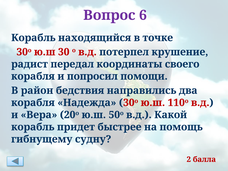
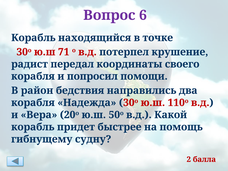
30: 30 -> 71
